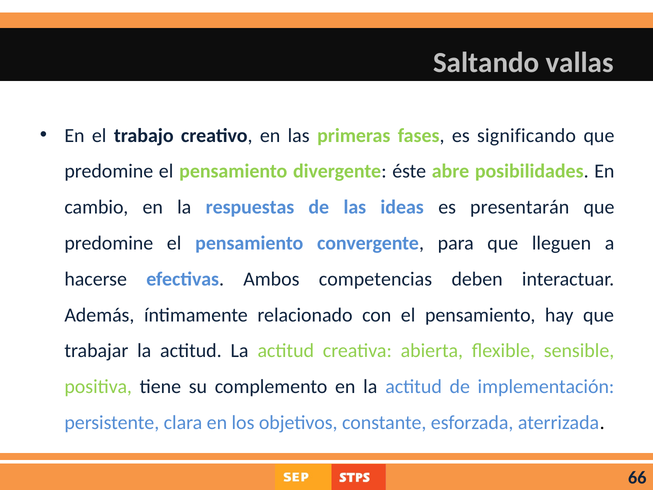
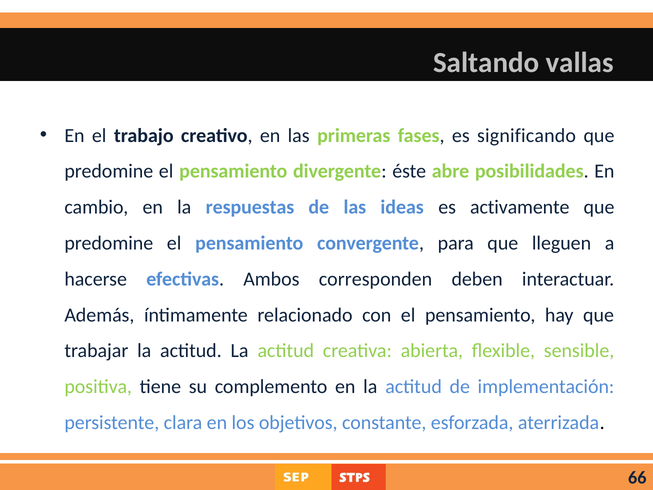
presentarán: presentarán -> activamente
competencias: competencias -> corresponden
